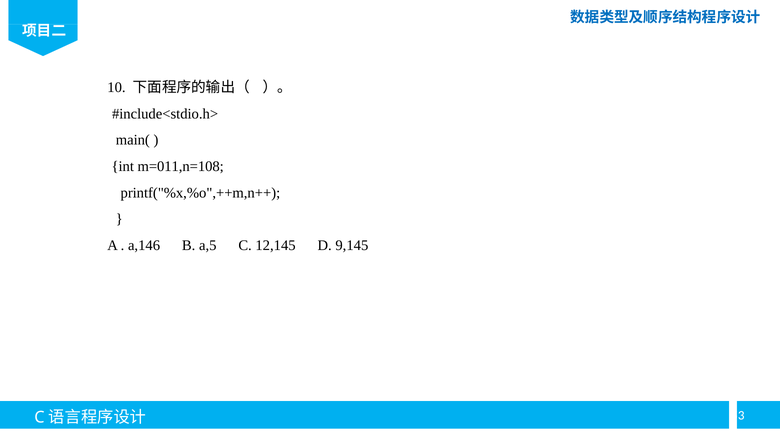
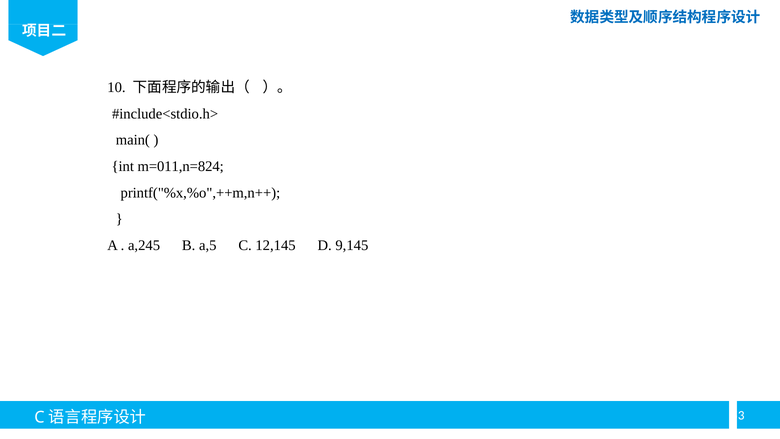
m=011,n=108: m=011,n=108 -> m=011,n=824
a,146: a,146 -> a,245
